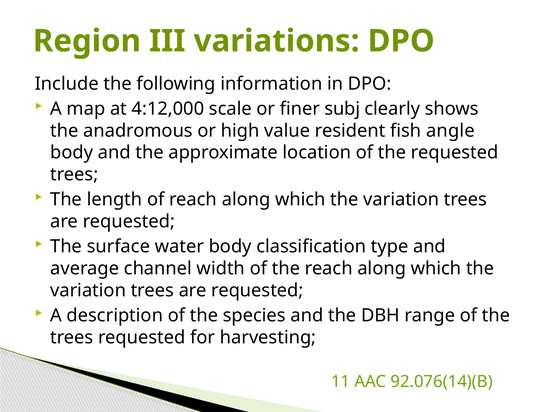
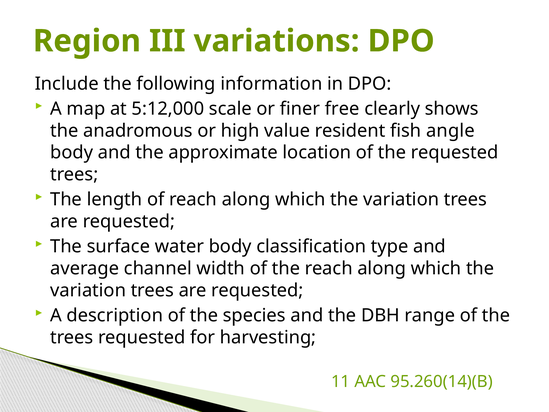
4:12,000: 4:12,000 -> 5:12,000
subj: subj -> free
92.076(14)(B: 92.076(14)(B -> 95.260(14)(B
